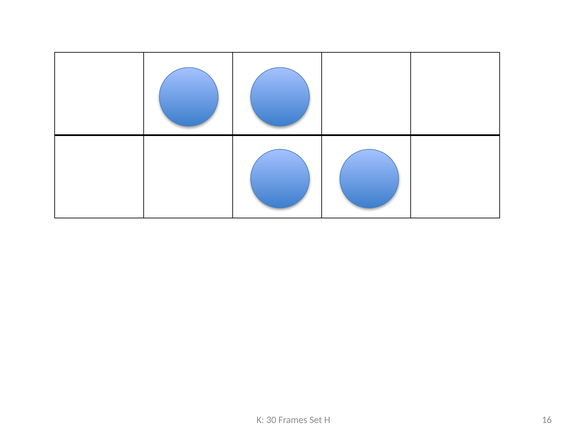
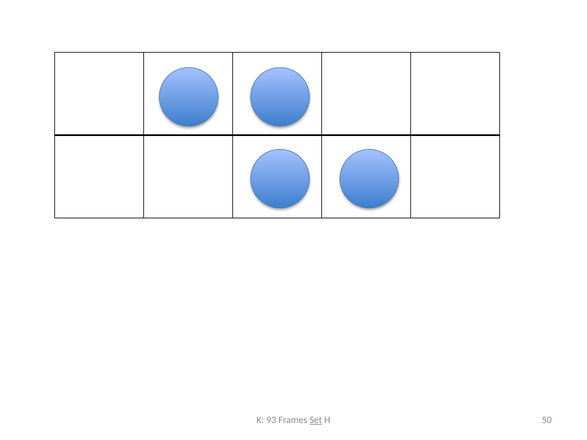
30: 30 -> 93
Set underline: none -> present
16: 16 -> 50
